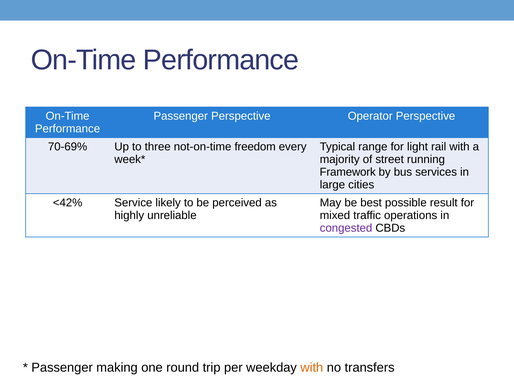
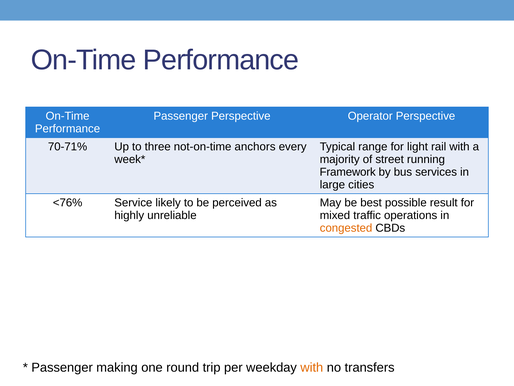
70-69%: 70-69% -> 70-71%
freedom: freedom -> anchors
<42%: <42% -> <76%
congested colour: purple -> orange
